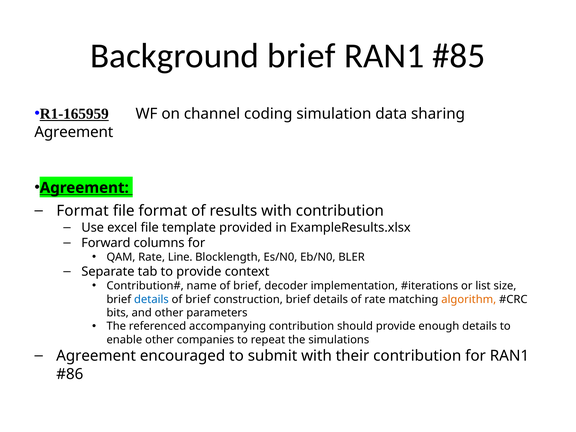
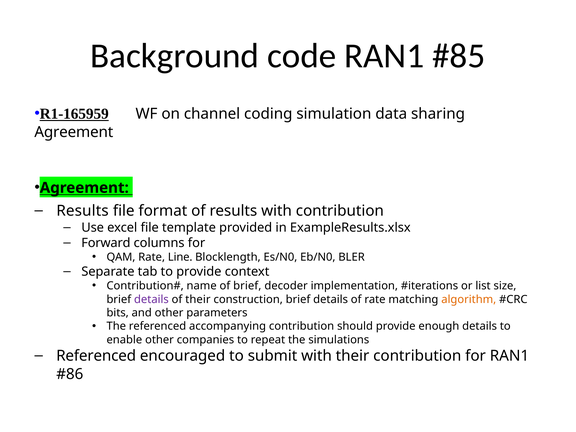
Background brief: brief -> code
Format at (83, 211): Format -> Results
details at (151, 299) colour: blue -> purple
brief at (198, 299): brief -> their
Agreement at (96, 356): Agreement -> Referenced
